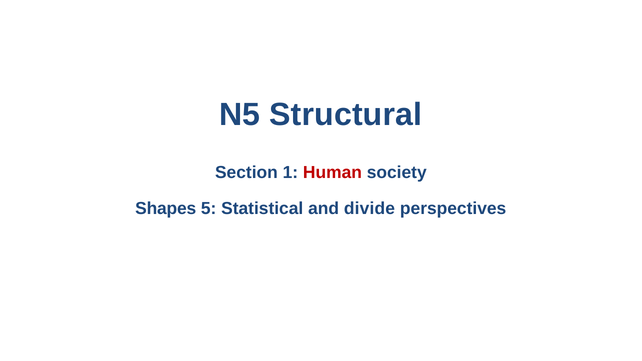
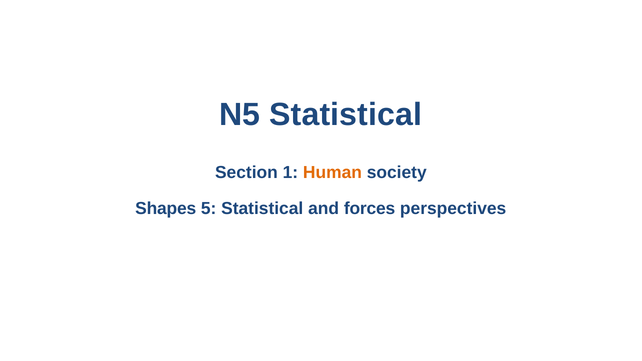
N5 Structural: Structural -> Statistical
Human colour: red -> orange
divide: divide -> forces
